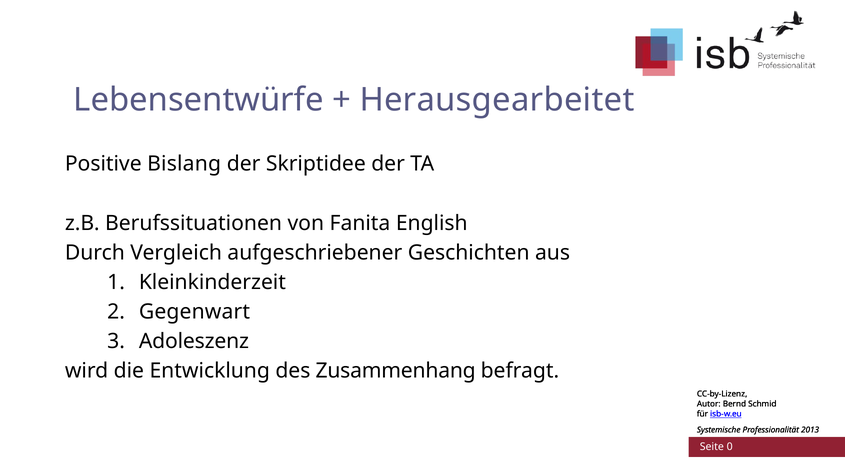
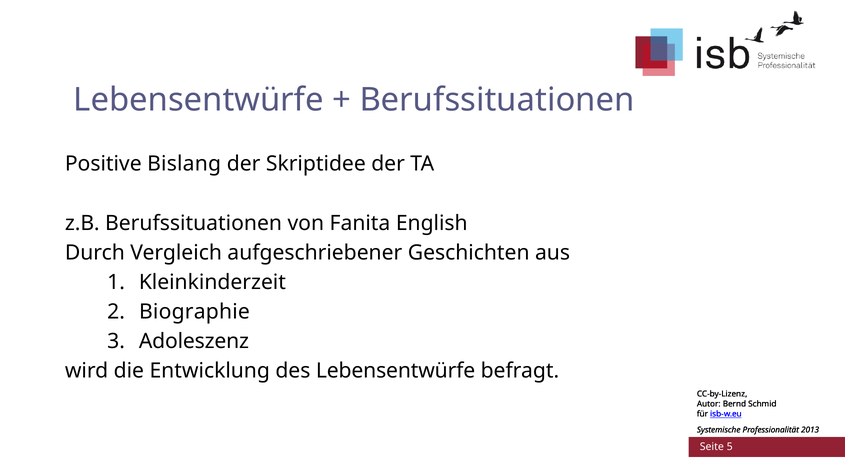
Herausgearbeitet at (497, 100): Herausgearbeitet -> Berufssituationen
Gegenwart: Gegenwart -> Biographie
des Zusammenhang: Zusammenhang -> Lebensentwürfe
0: 0 -> 5
